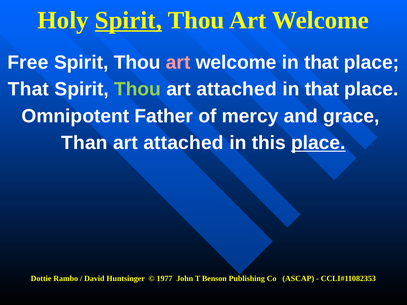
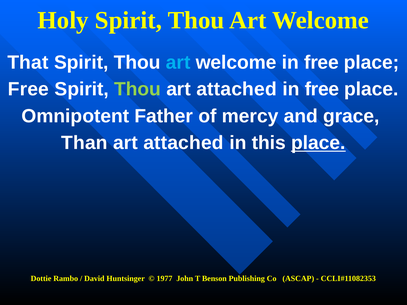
Spirit at (128, 20) underline: present -> none
Free: Free -> That
art at (178, 62) colour: pink -> light blue
welcome in that: that -> free
That at (28, 89): That -> Free
that at (322, 89): that -> free
